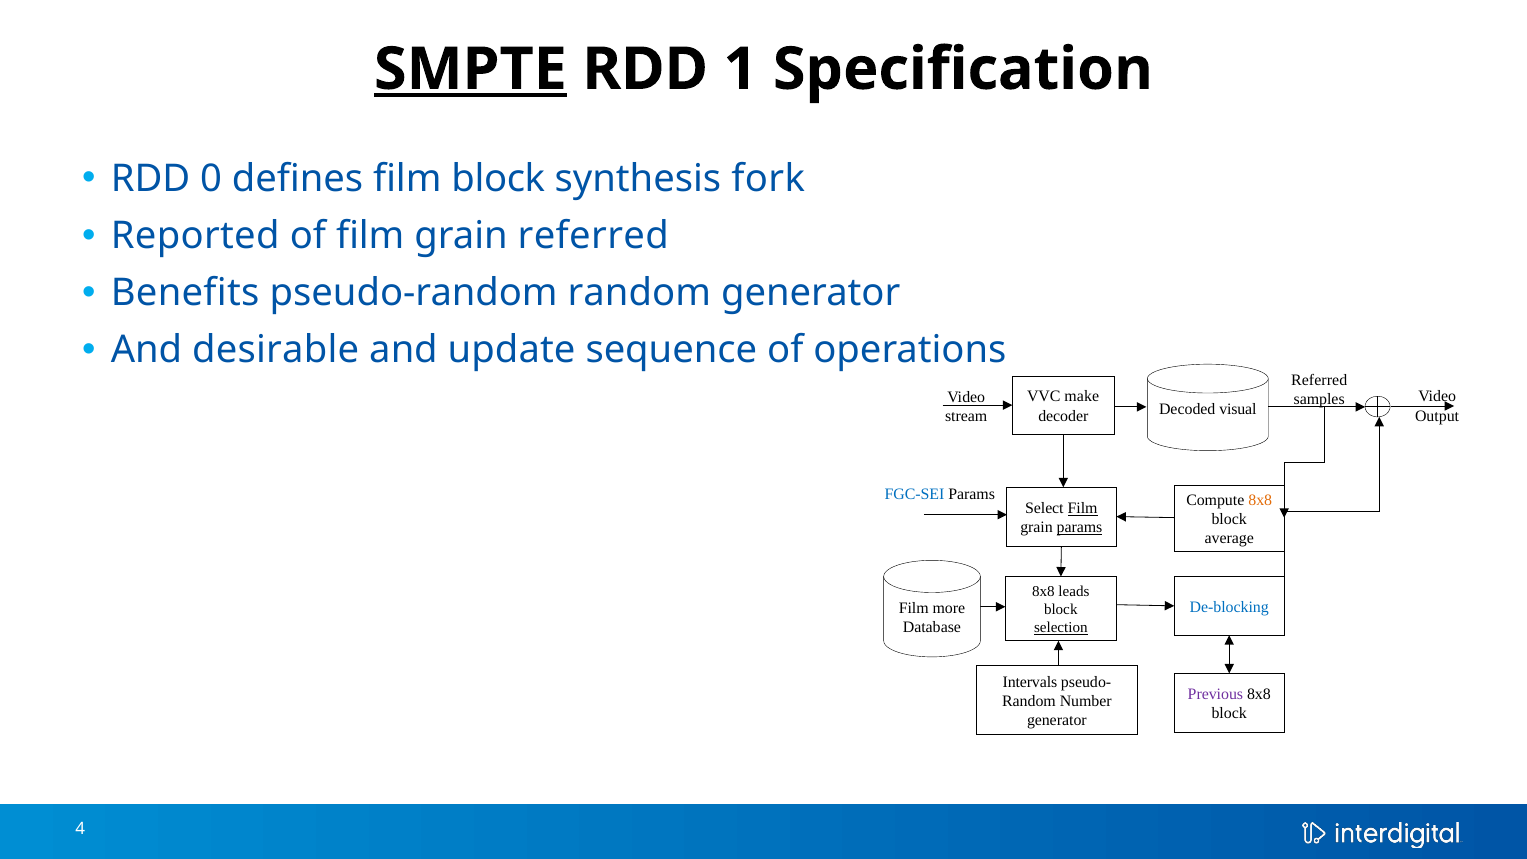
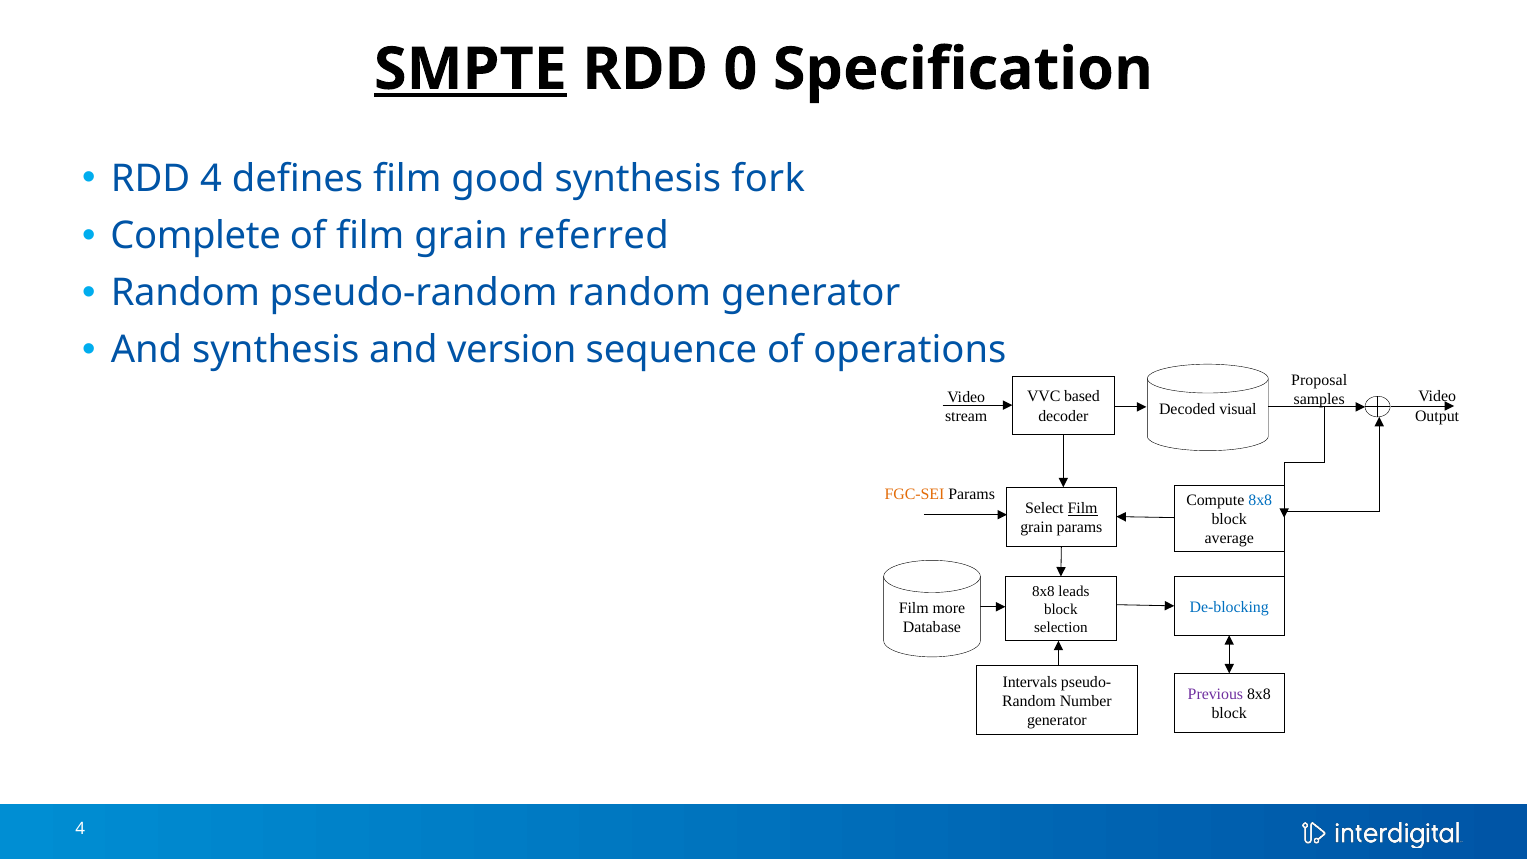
1: 1 -> 0
RDD 0: 0 -> 4
film block: block -> good
Reported: Reported -> Complete
Benefits at (185, 293): Benefits -> Random
And desirable: desirable -> synthesis
update: update -> version
Referred at (1319, 380): Referred -> Proposal
make: make -> based
FGC-SEI colour: blue -> orange
8x8 at (1260, 500) colour: orange -> blue
params at (1080, 527) underline: present -> none
selection underline: present -> none
